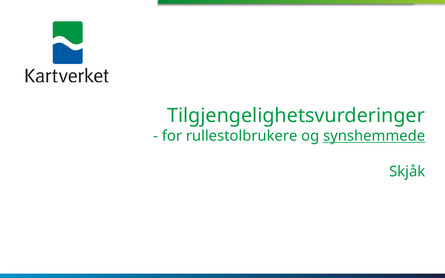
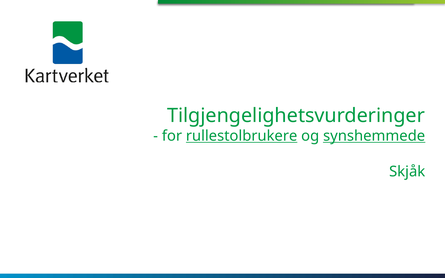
rullestolbrukere underline: none -> present
